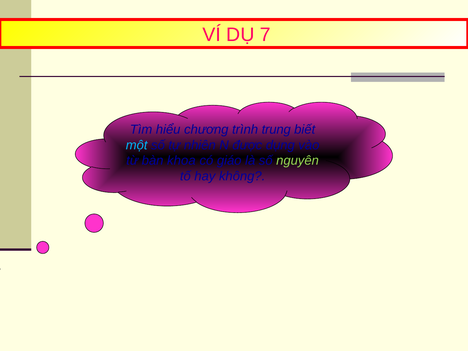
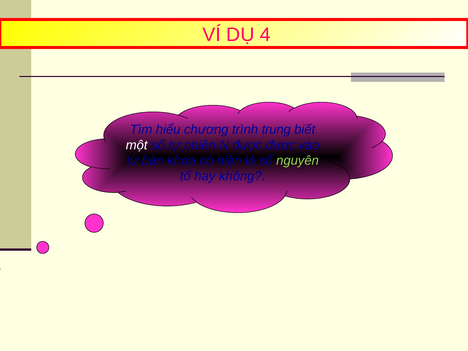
7: 7 -> 4
một colour: light blue -> white
được dụng: dụng -> được
giáo: giáo -> hiện
